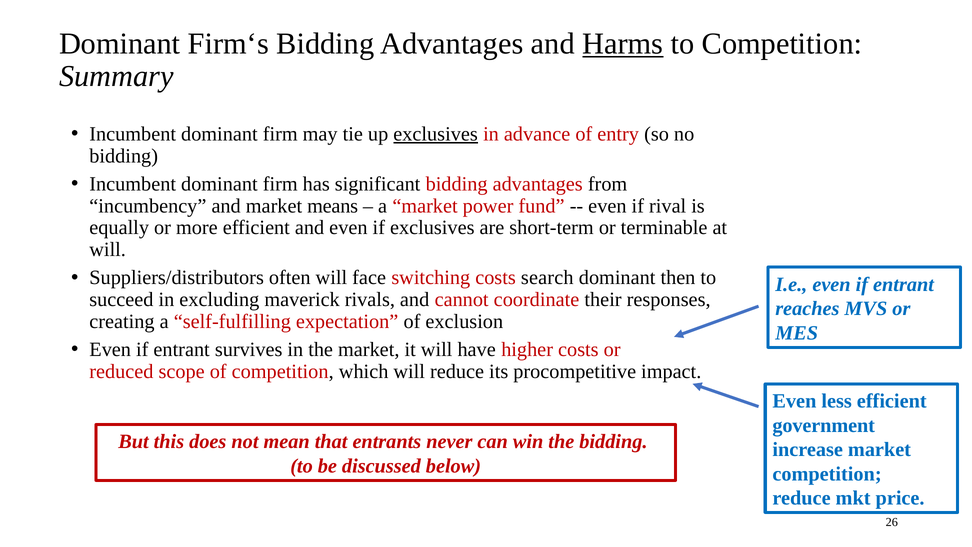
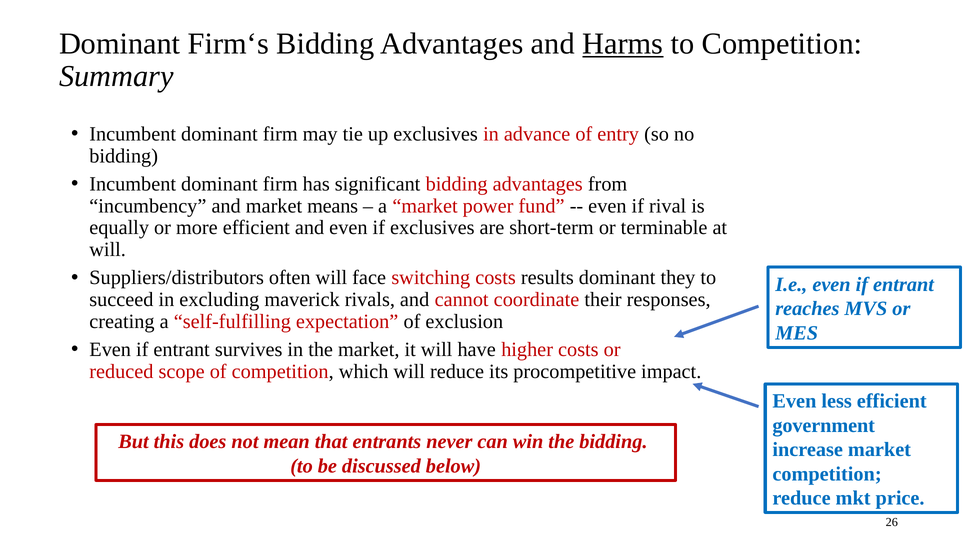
exclusives at (436, 134) underline: present -> none
search: search -> results
then: then -> they
